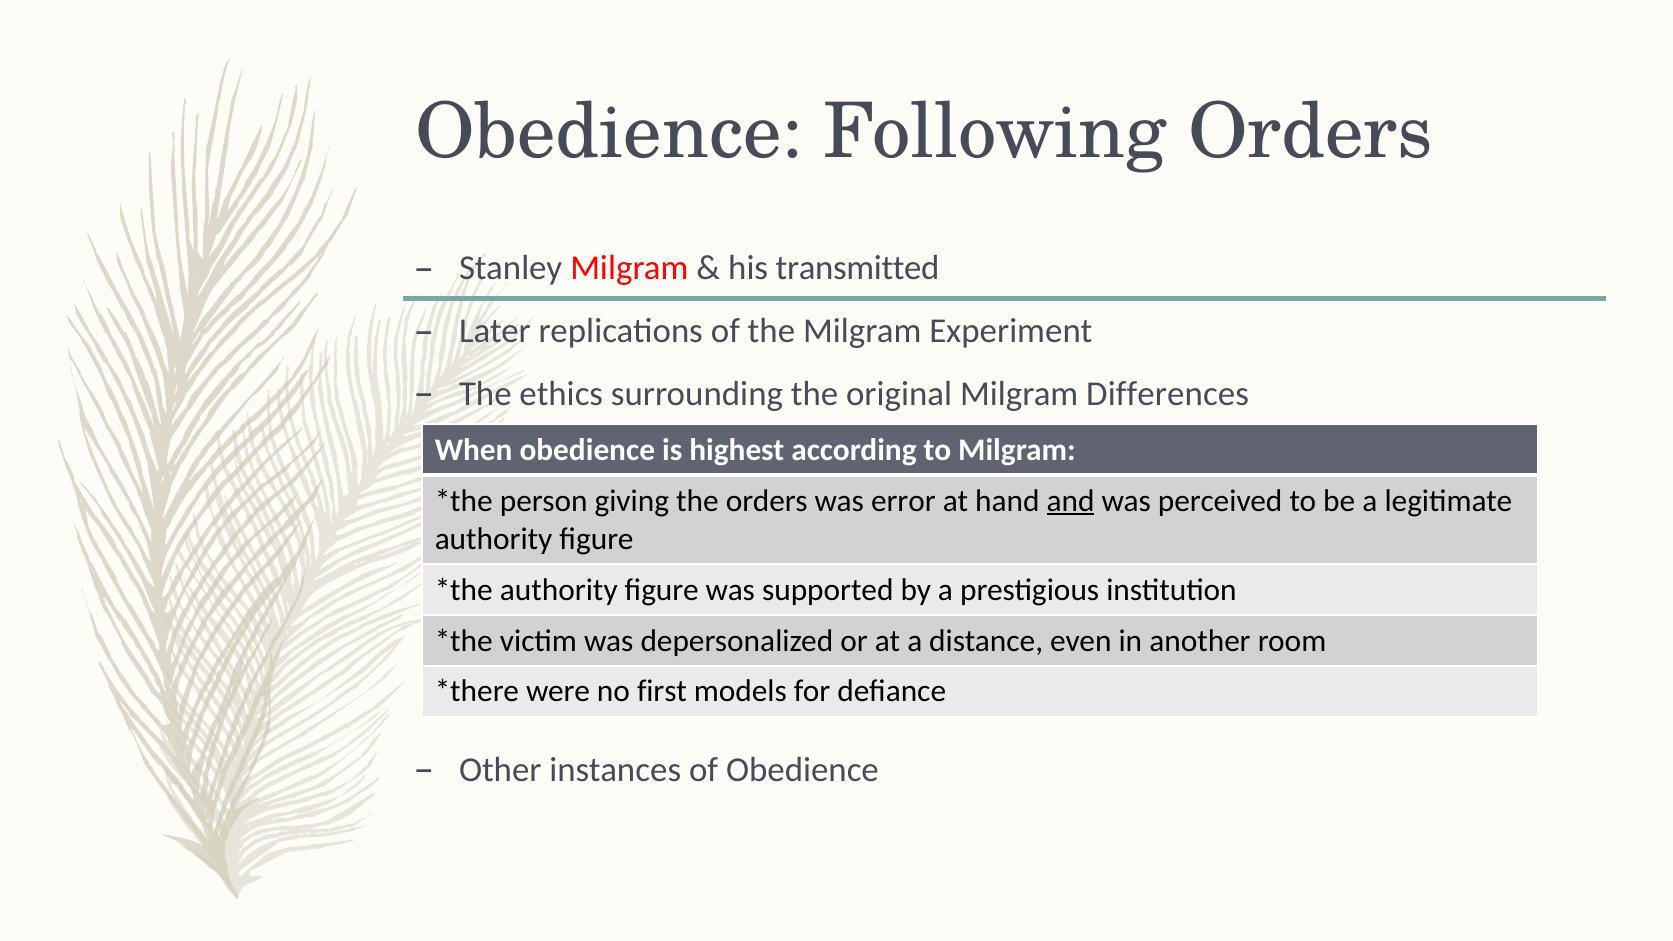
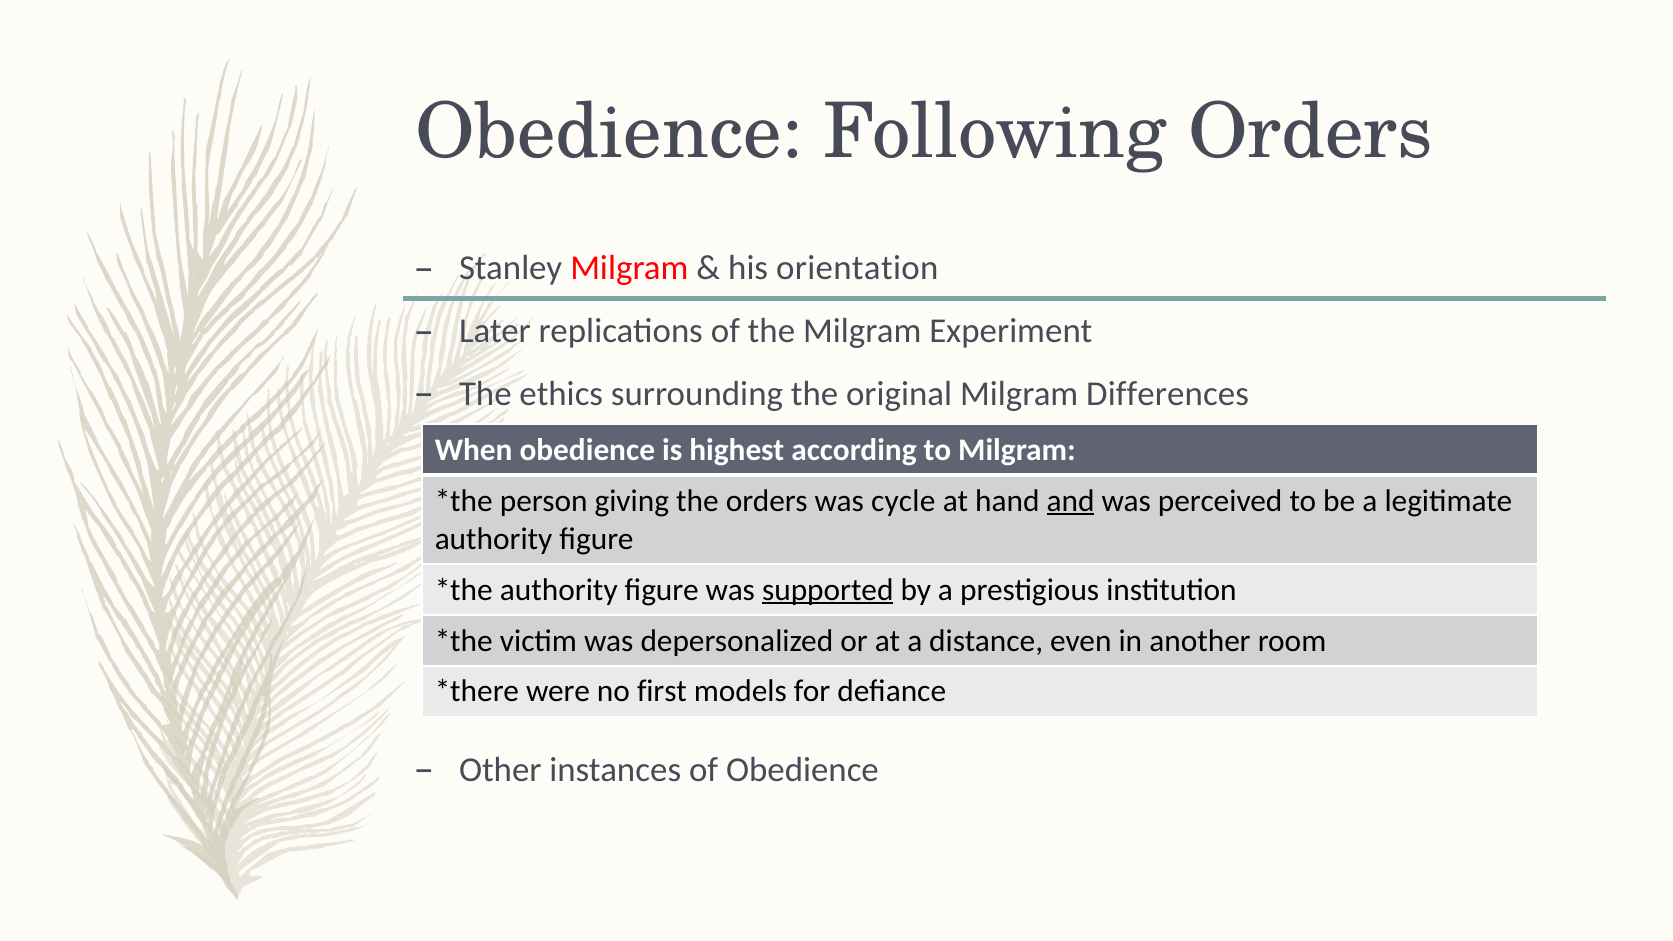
transmitted: transmitted -> orientation
error: error -> cycle
supported underline: none -> present
